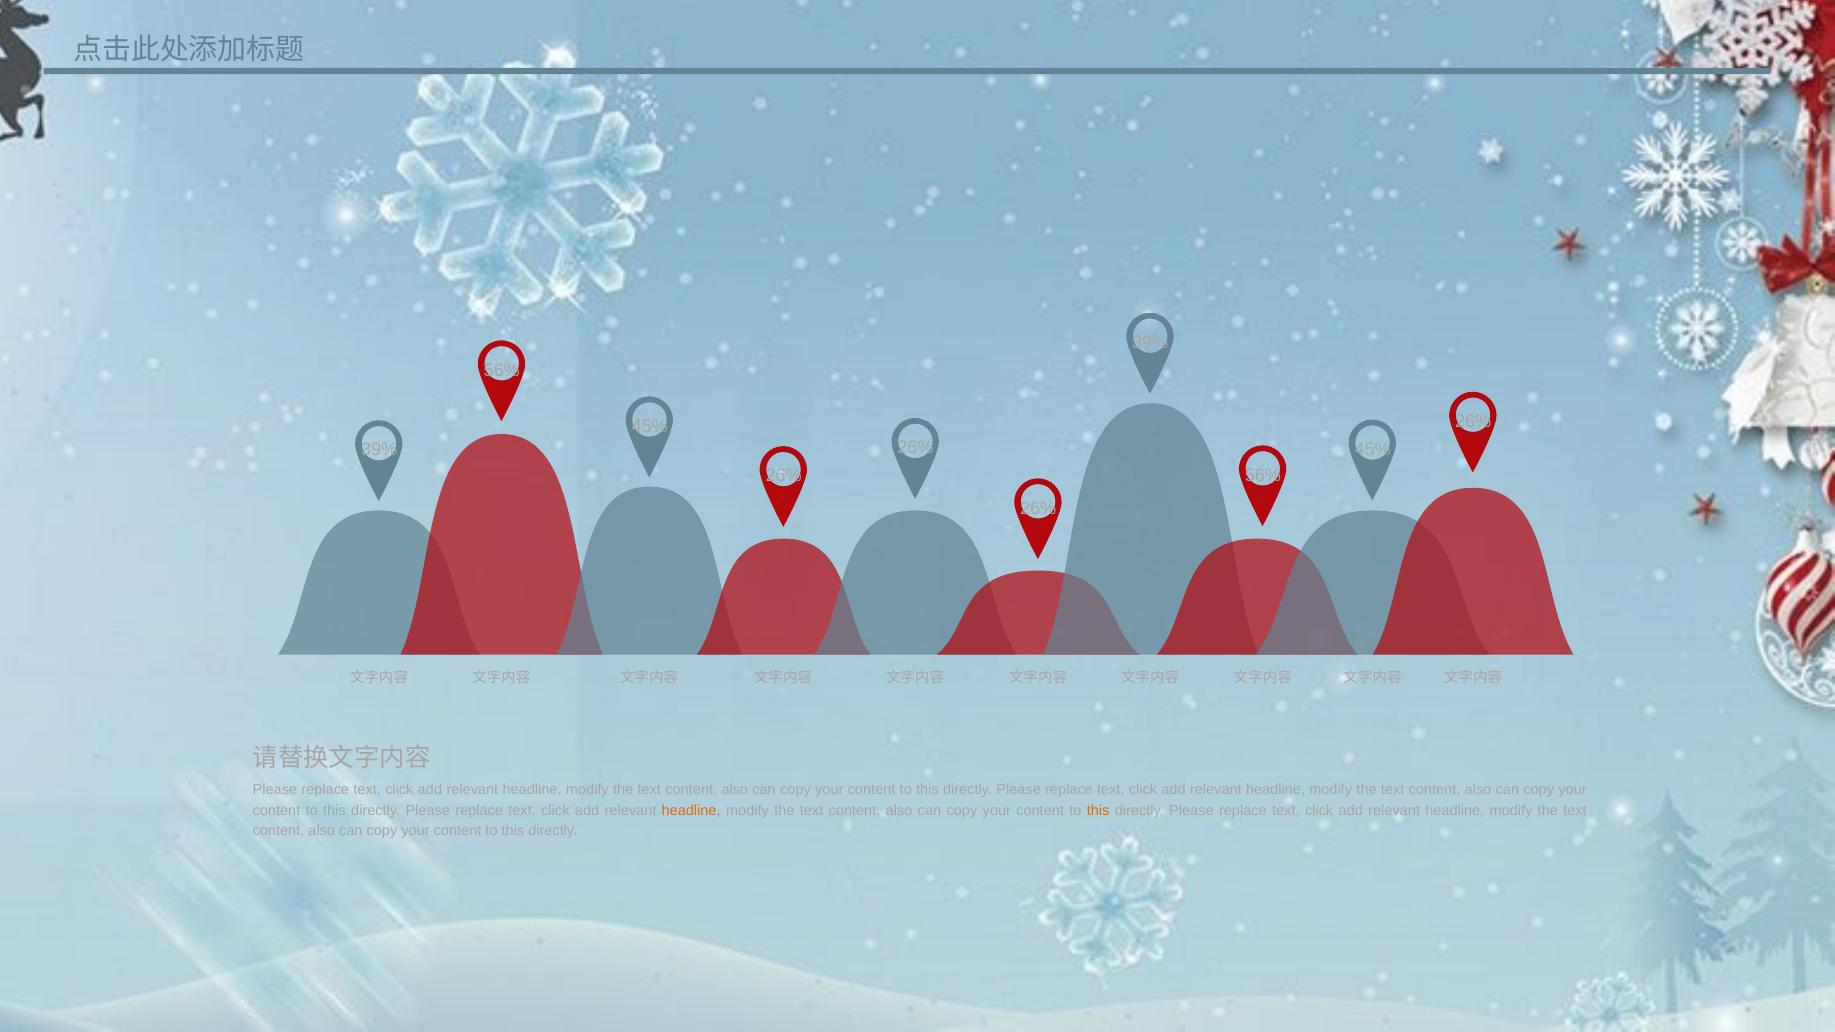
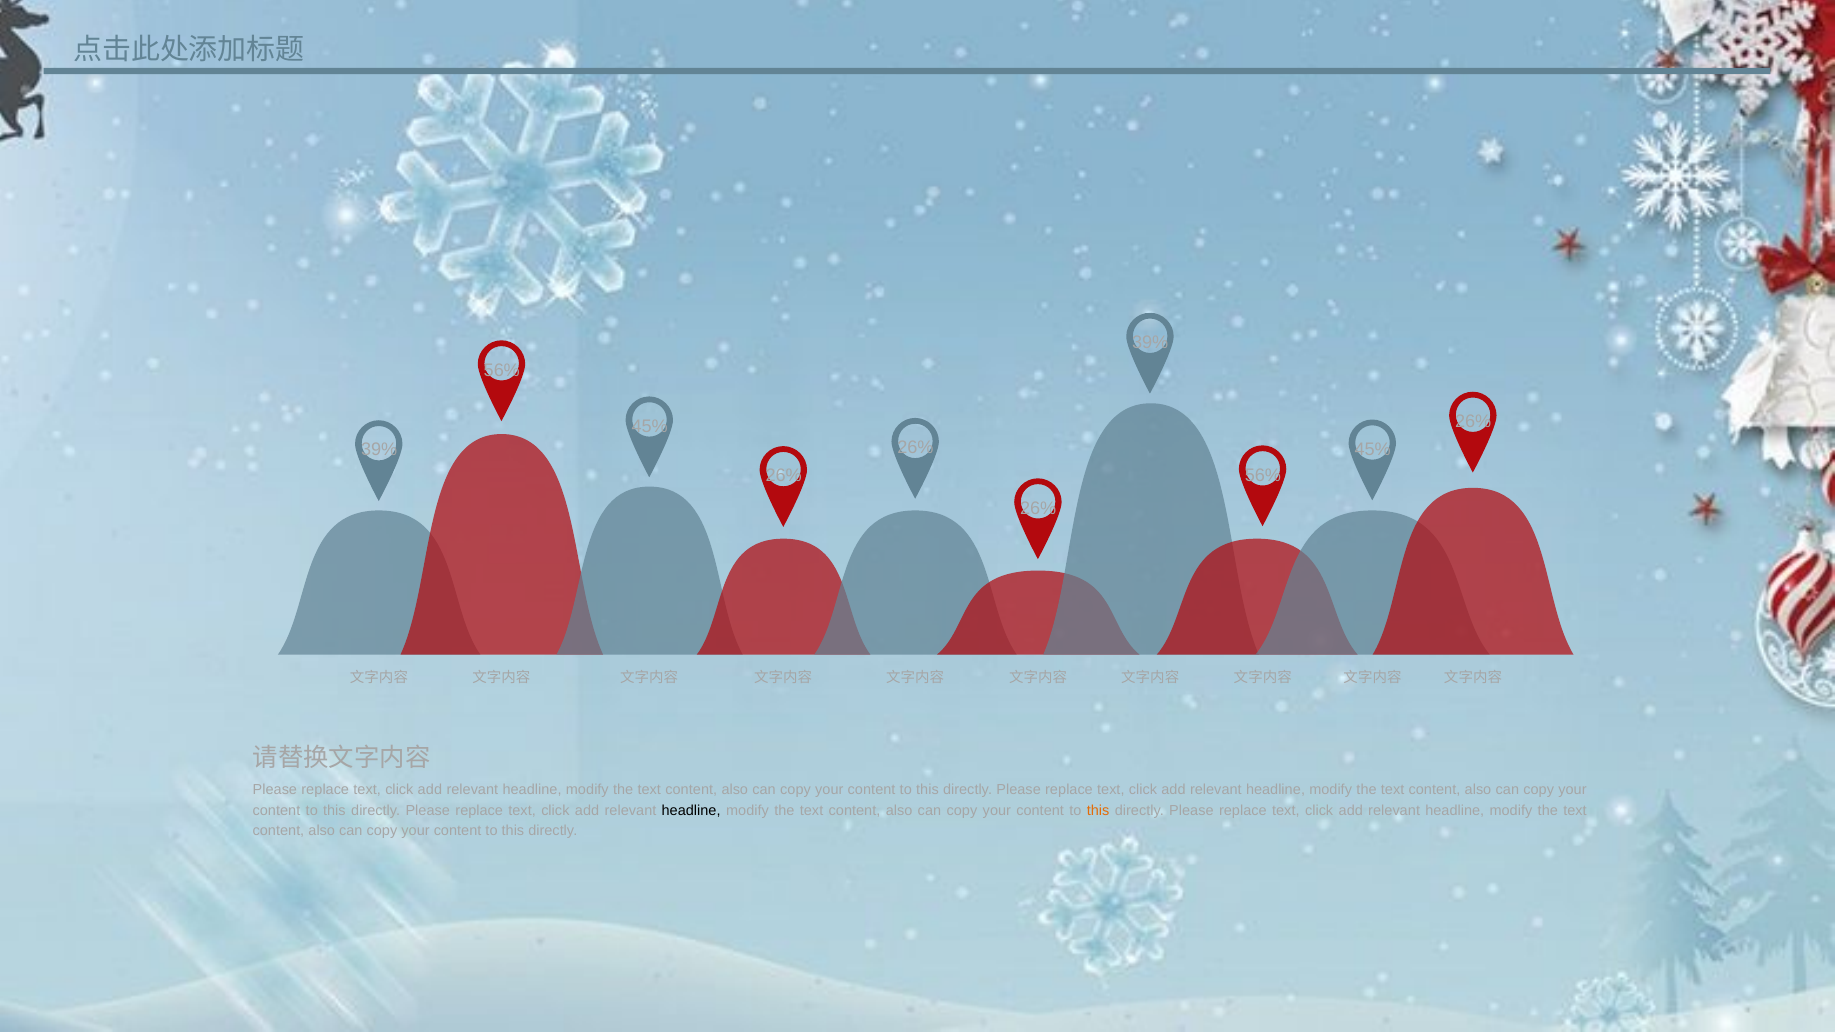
headline at (691, 810) colour: orange -> black
